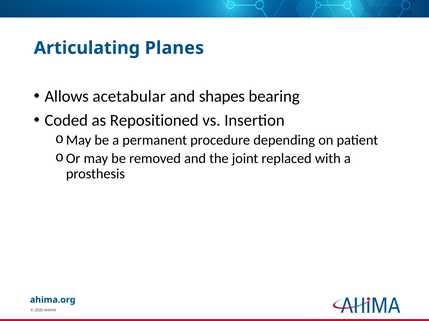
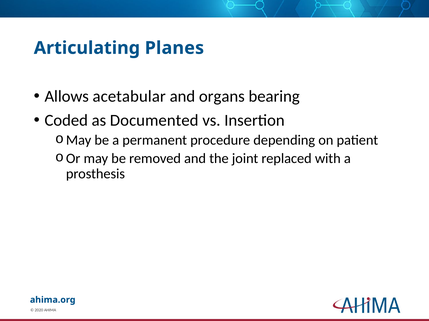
shapes: shapes -> organs
Repositioned: Repositioned -> Documented
